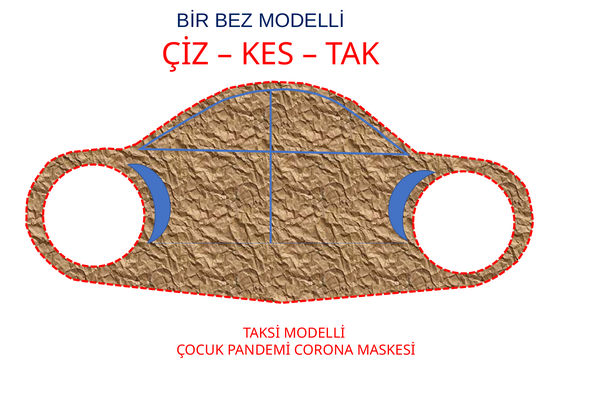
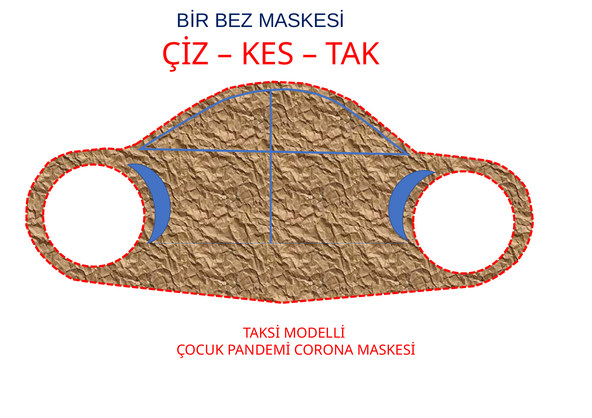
BEZ MODELLİ: MODELLİ -> MASKESİ
